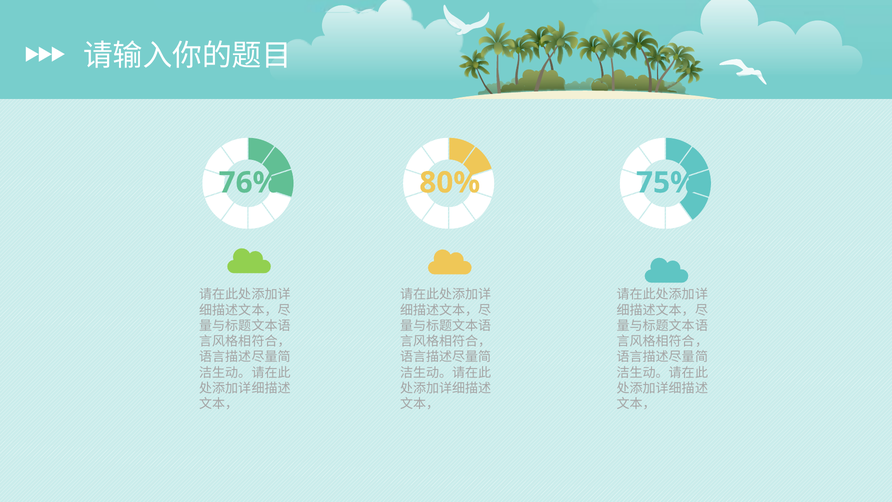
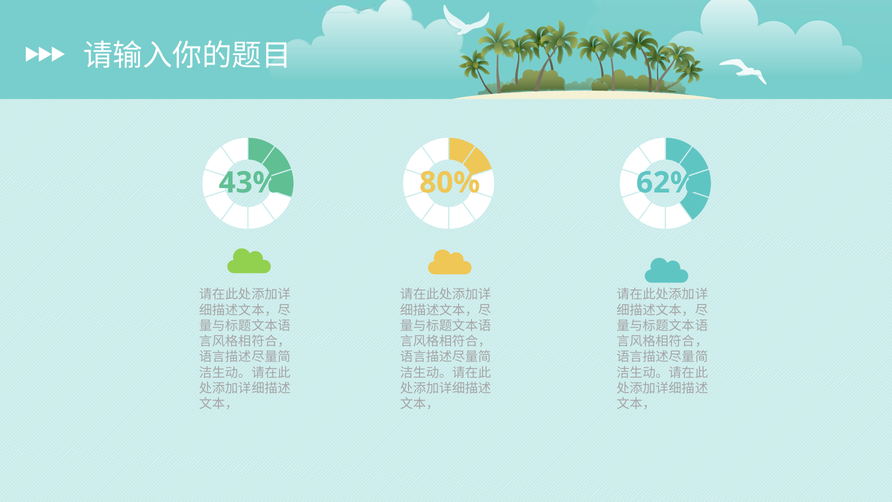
76%: 76% -> 43%
75%: 75% -> 62%
